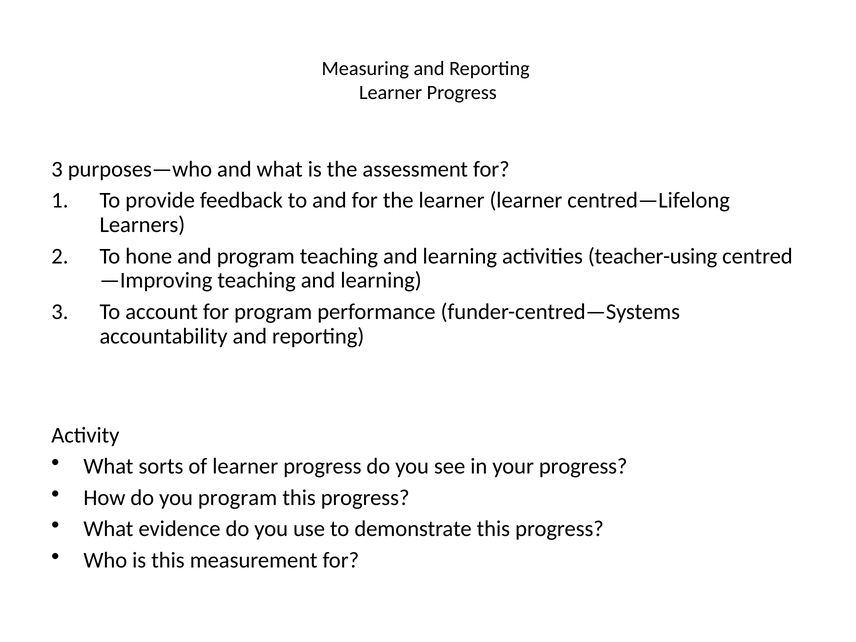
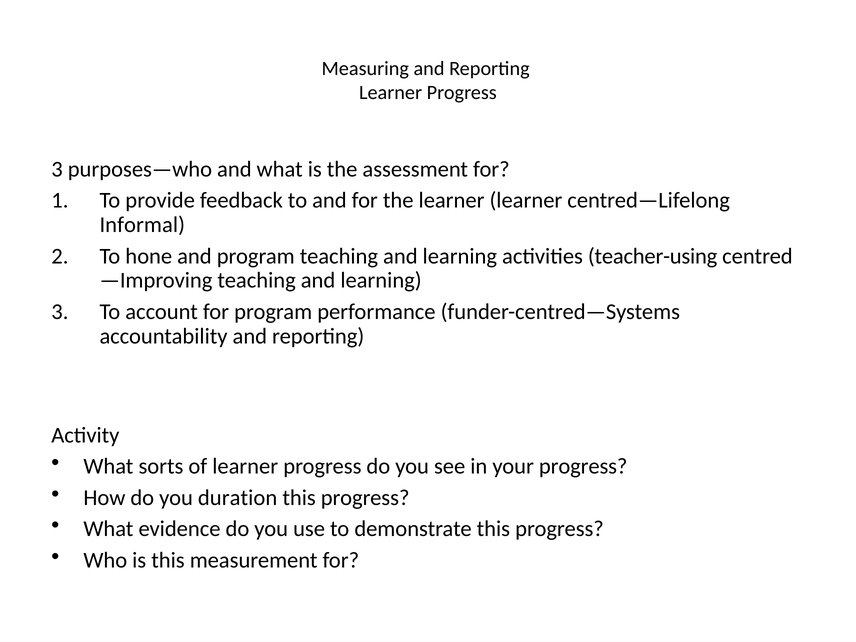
Learners: Learners -> Informal
you program: program -> duration
